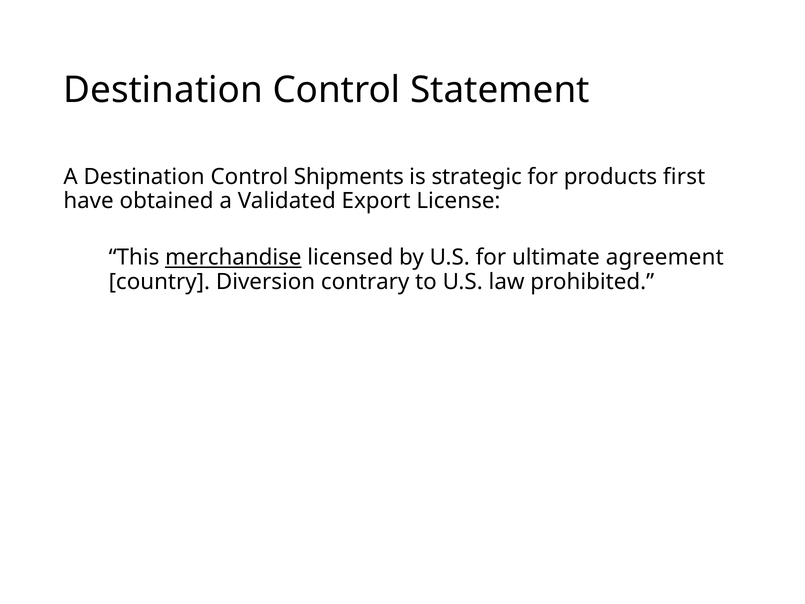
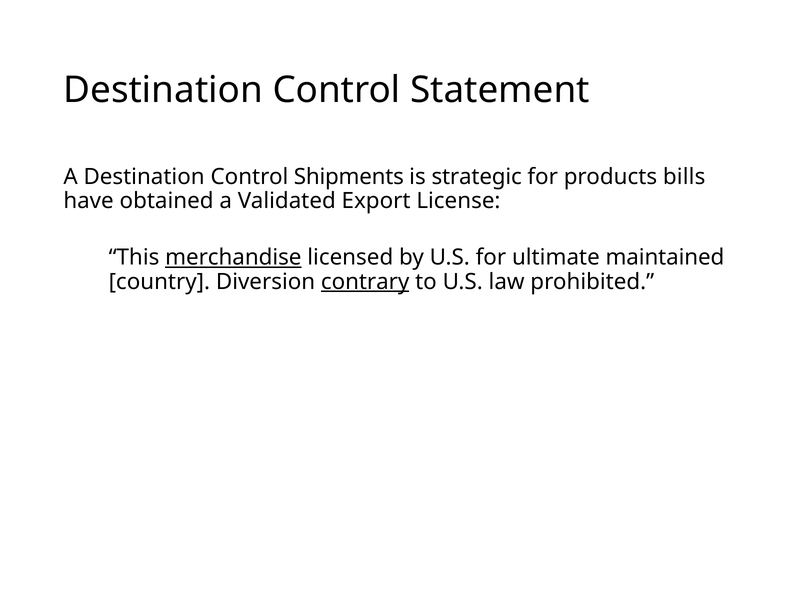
first: first -> bills
agreement: agreement -> maintained
contrary underline: none -> present
